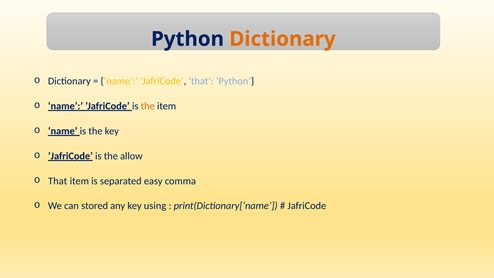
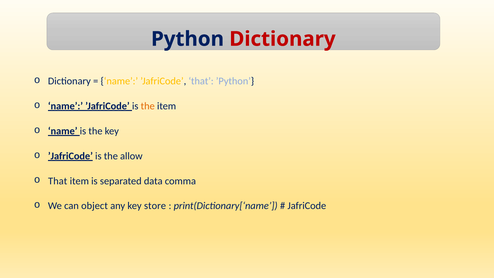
Dictionary at (282, 39) colour: orange -> red
easy: easy -> data
stored: stored -> object
using: using -> store
